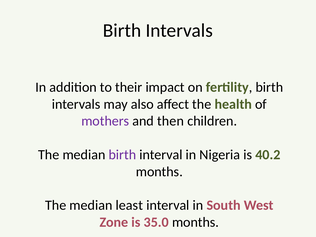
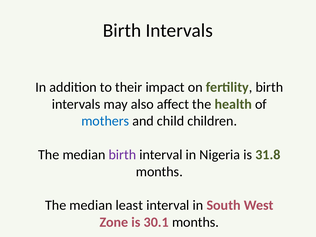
mothers colour: purple -> blue
then: then -> child
40.2: 40.2 -> 31.8
35.0: 35.0 -> 30.1
